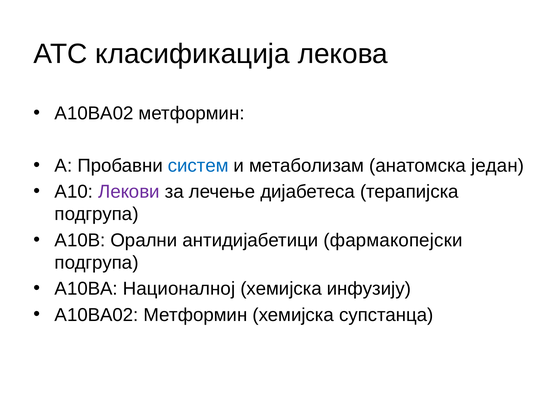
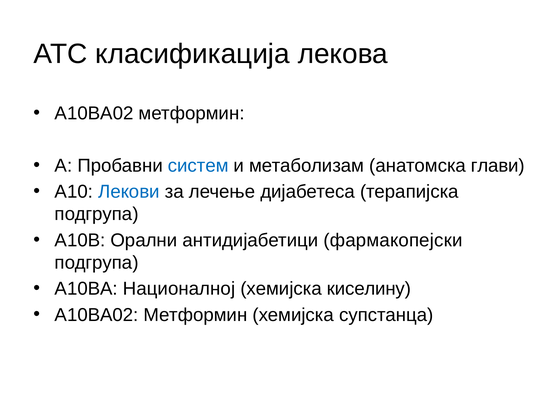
један: један -> глави
Лекови colour: purple -> blue
инфузију: инфузију -> киселину
